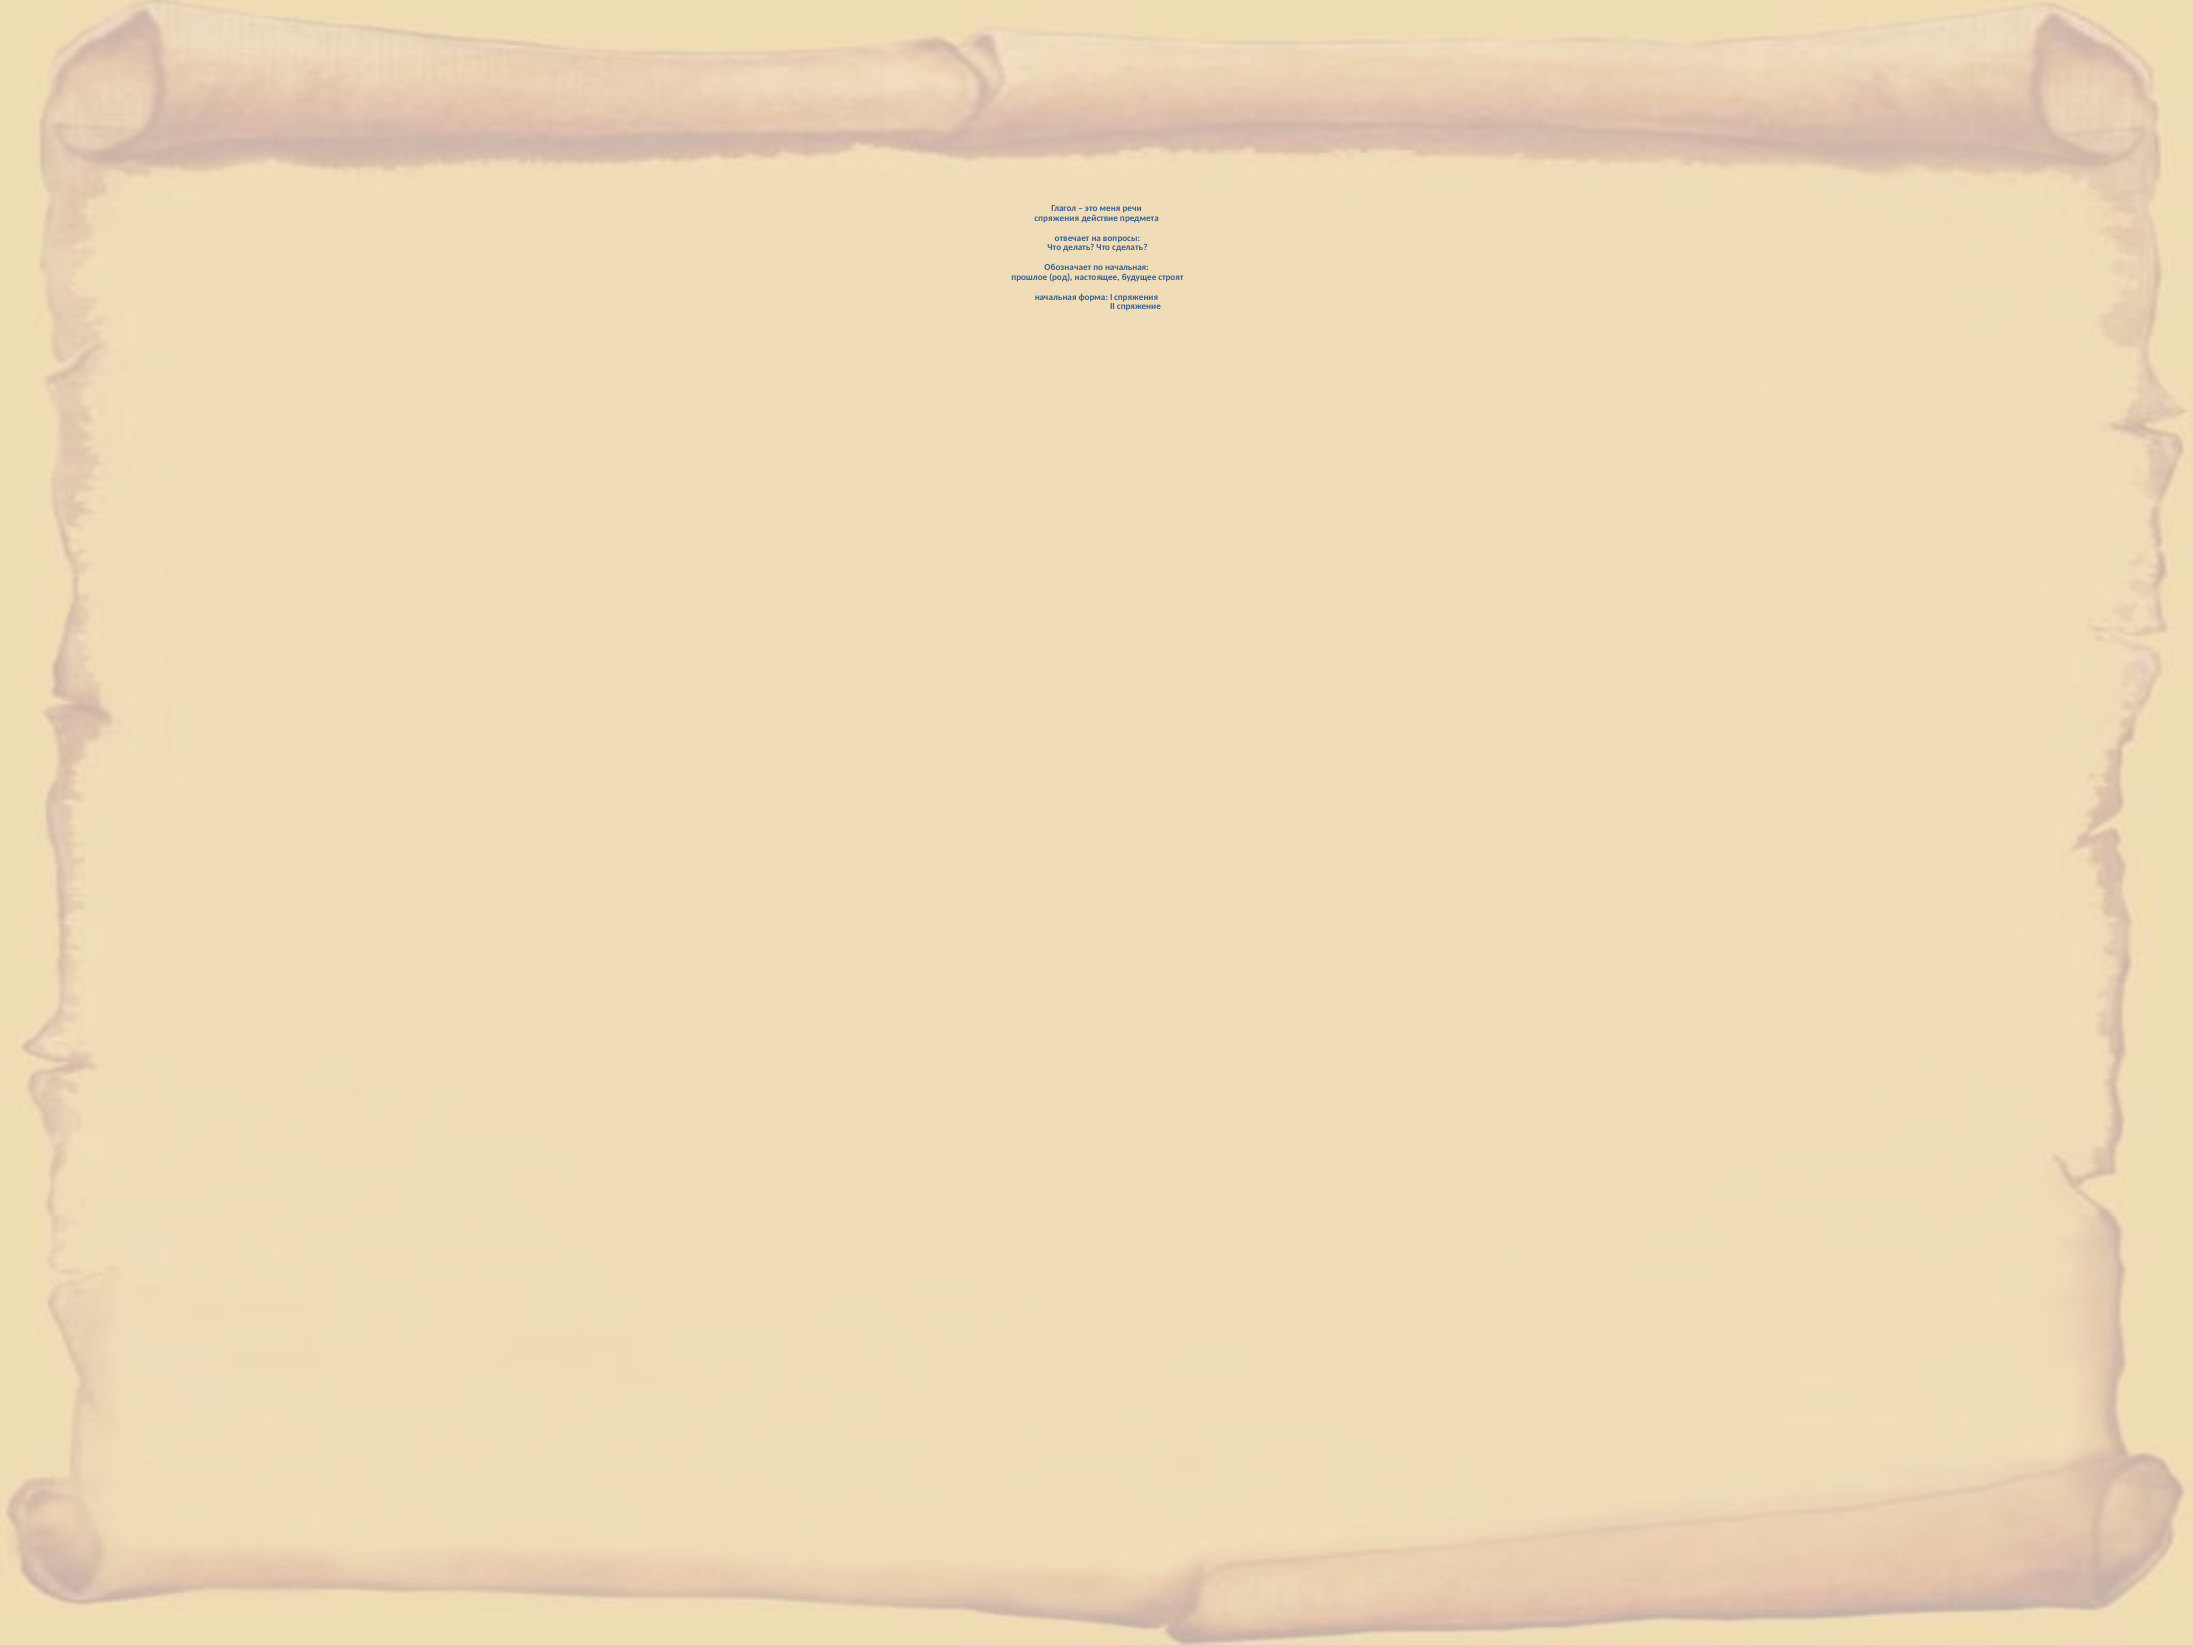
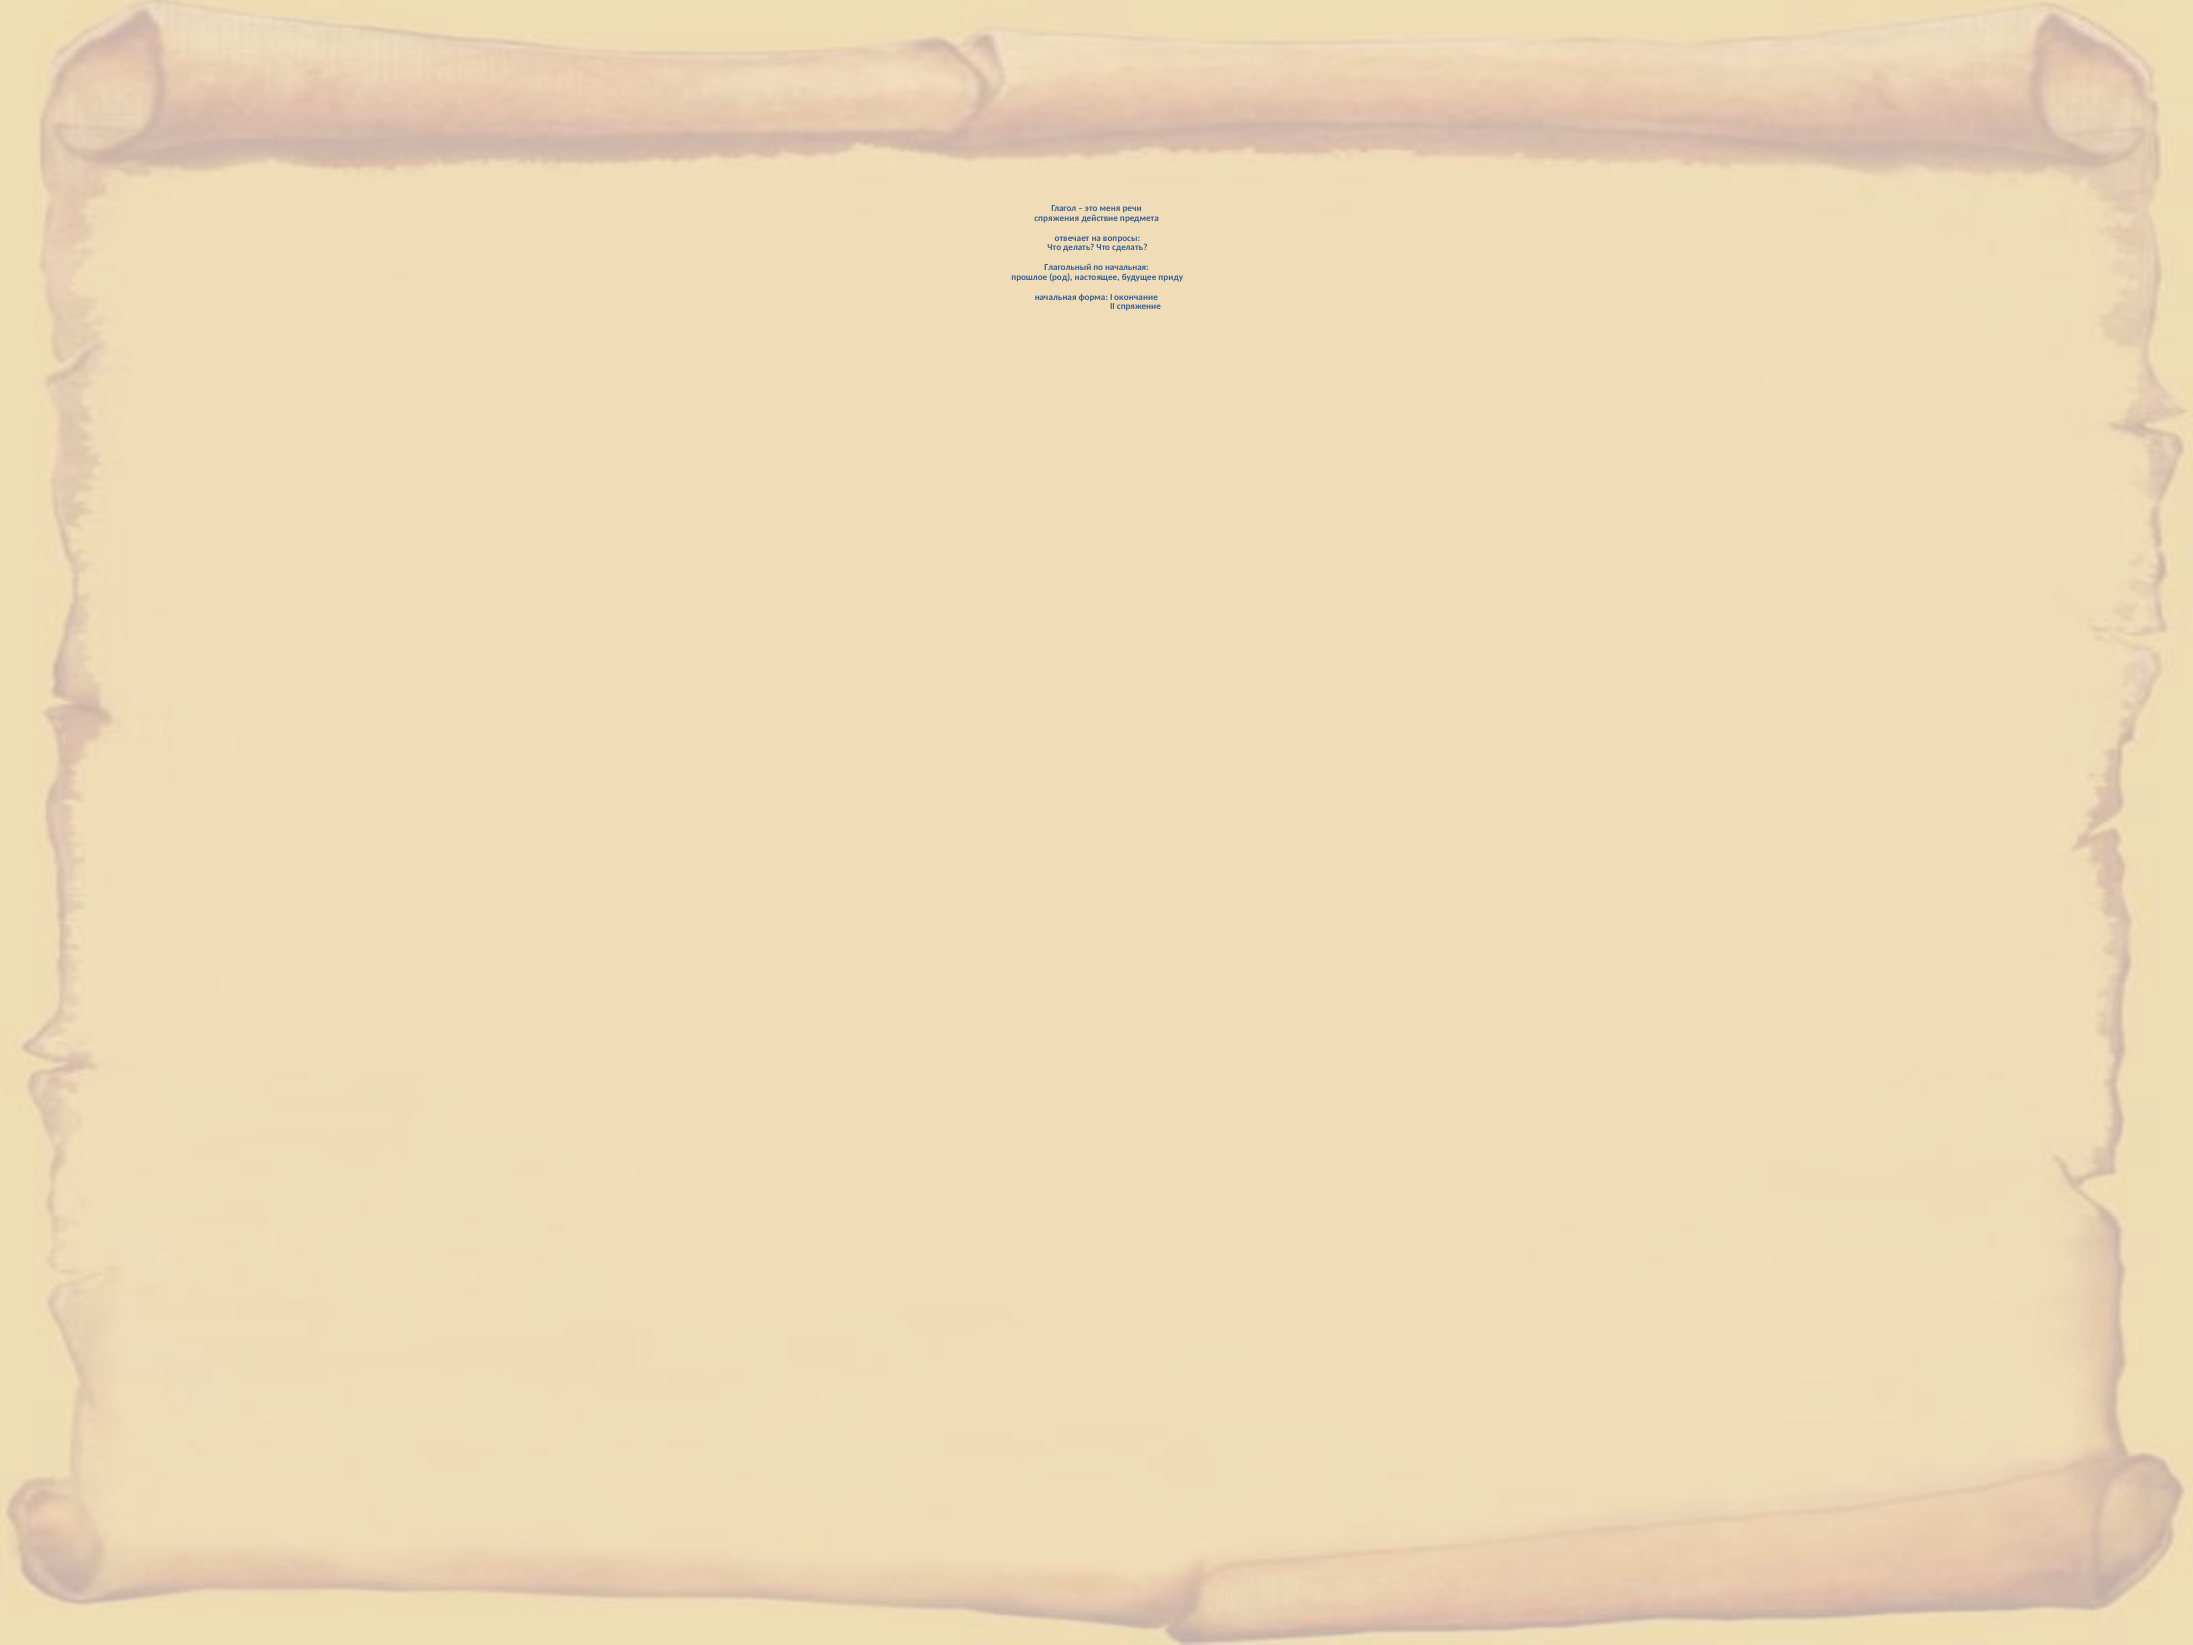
Обозначает: Обозначает -> Глагольный
строят: строят -> приду
I спряжения: спряжения -> окончание
